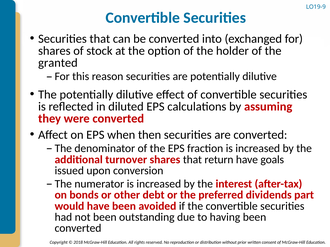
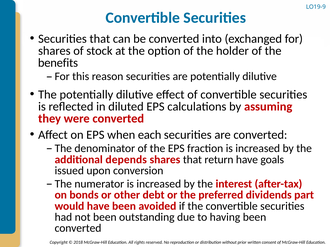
granted: granted -> benefits
then: then -> each
turnover: turnover -> depends
